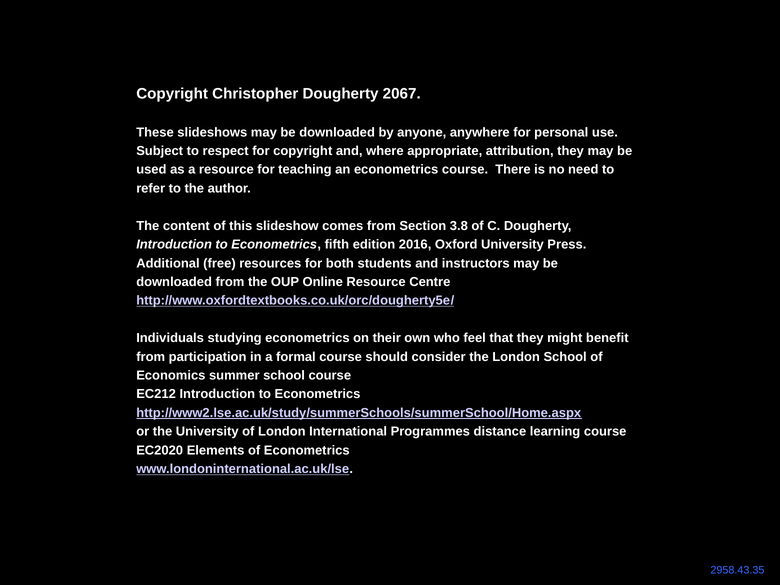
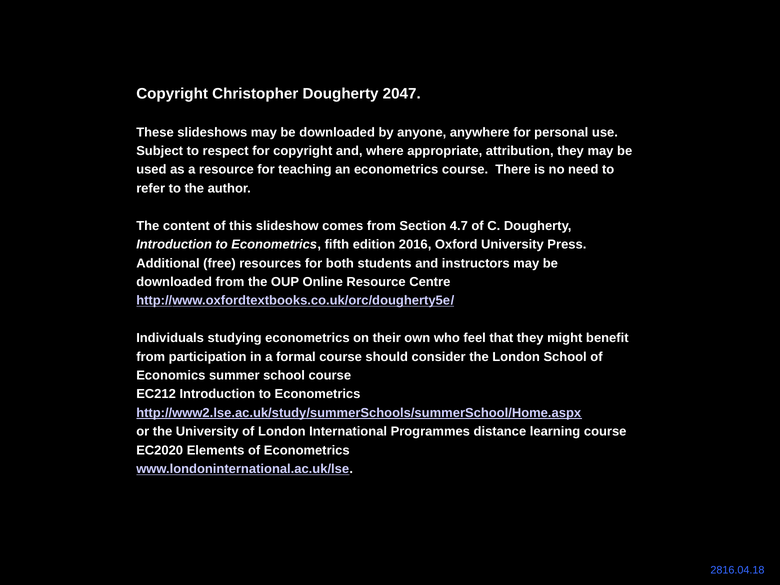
2067: 2067 -> 2047
3.8: 3.8 -> 4.7
2958.43.35: 2958.43.35 -> 2816.04.18
